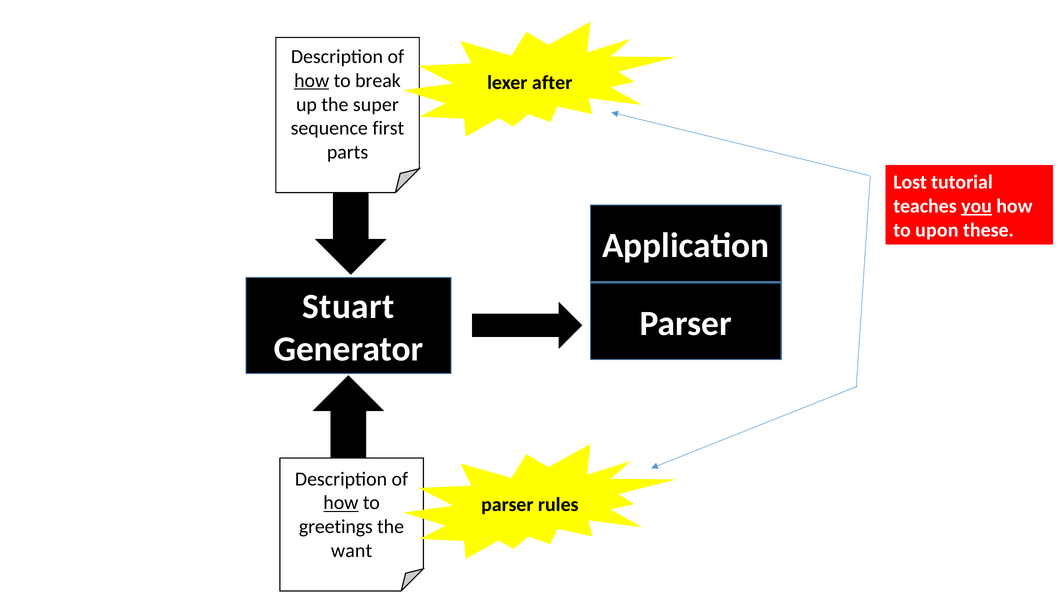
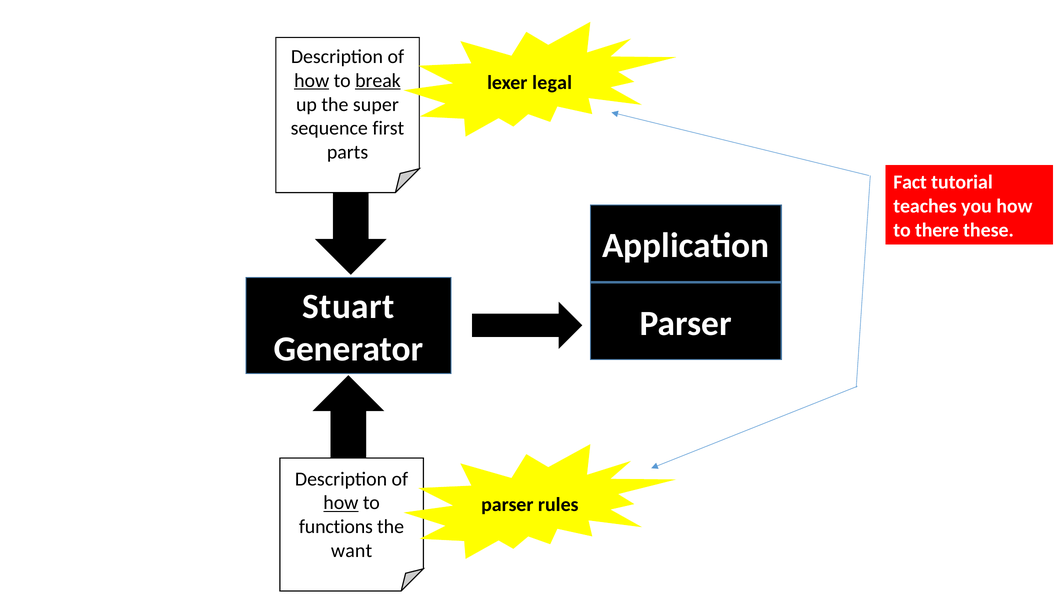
break underline: none -> present
after: after -> legal
Lost: Lost -> Fact
you underline: present -> none
upon: upon -> there
greetings: greetings -> functions
